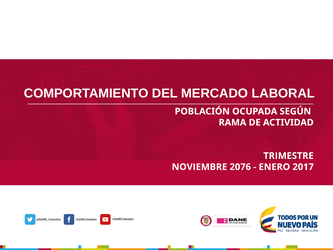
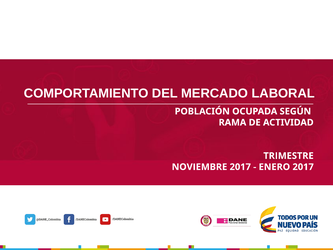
NOVIEMBRE 2076: 2076 -> 2017
